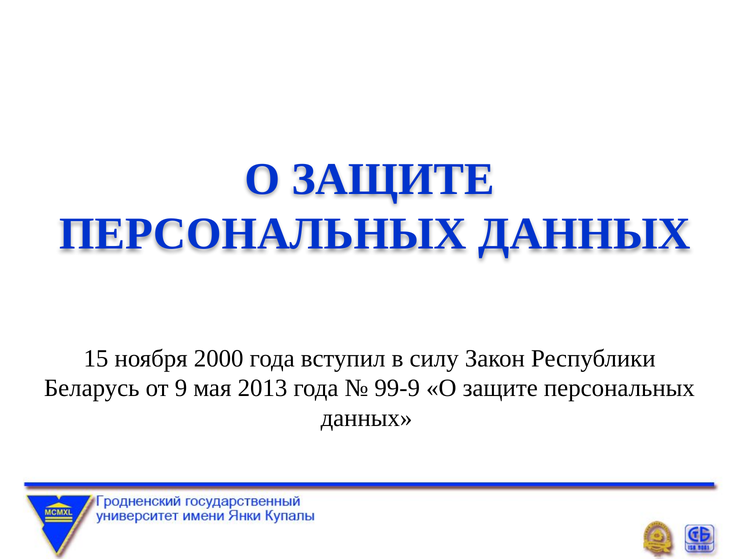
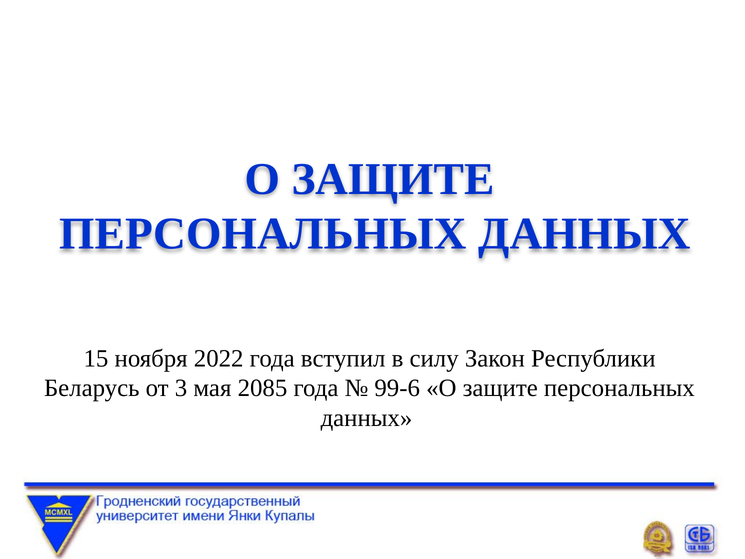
2000: 2000 -> 2022
9: 9 -> 3
2013: 2013 -> 2085
99-9: 99-9 -> 99-6
